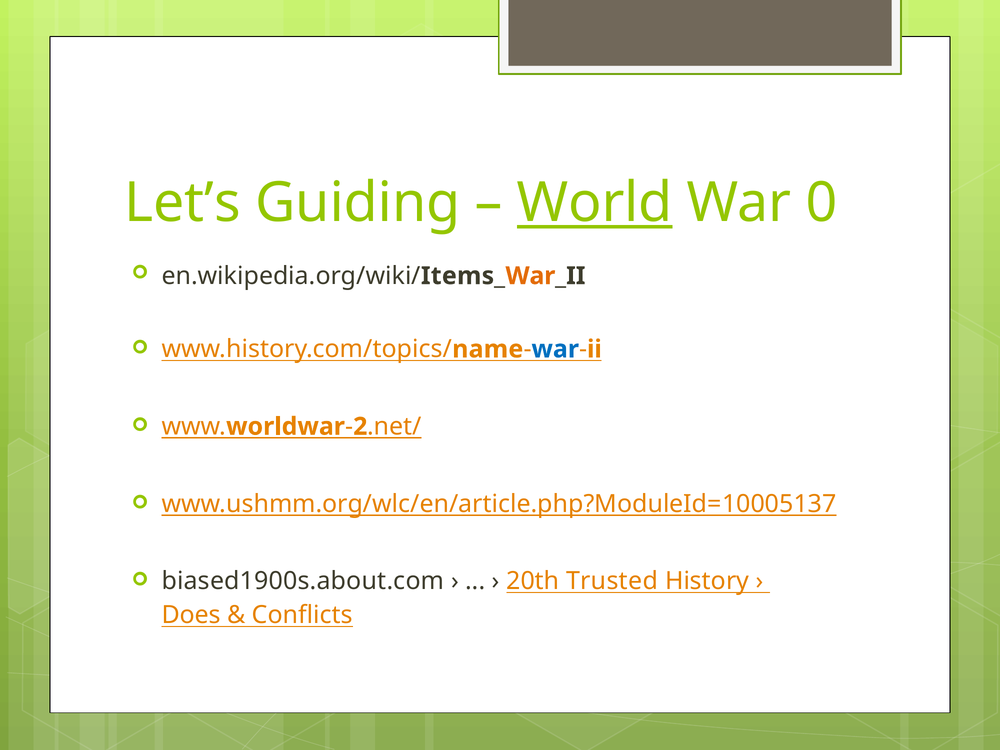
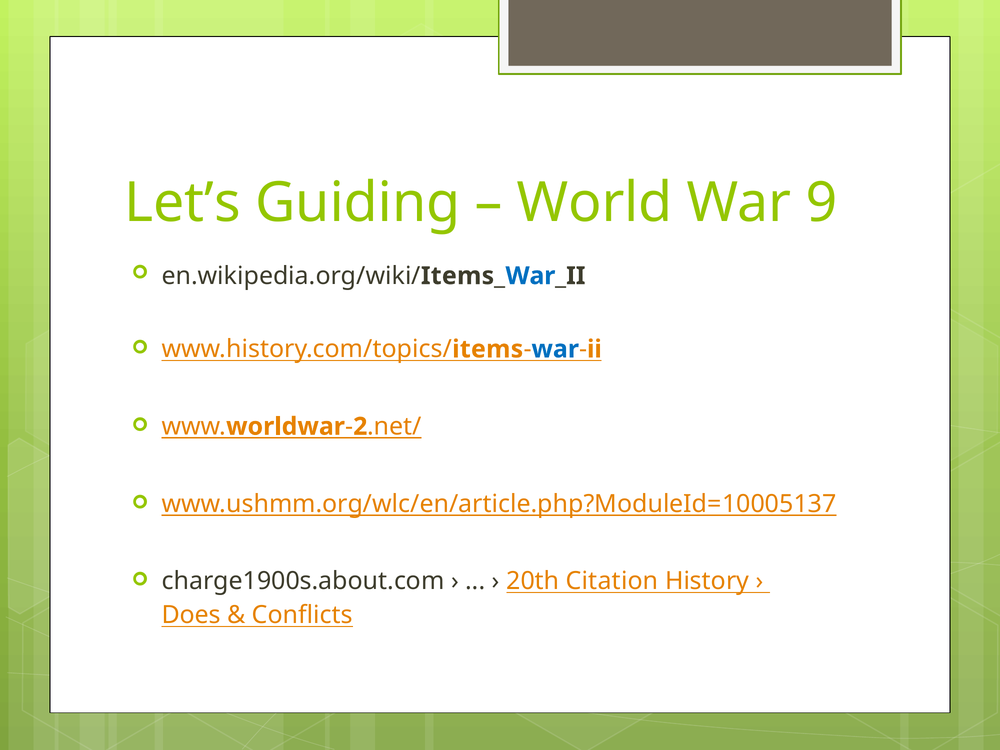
World underline: present -> none
0: 0 -> 9
War at (530, 276) colour: orange -> blue
name at (488, 349): name -> items
biased1900s.about.com: biased1900s.about.com -> charge1900s.about.com
Trusted: Trusted -> Citation
